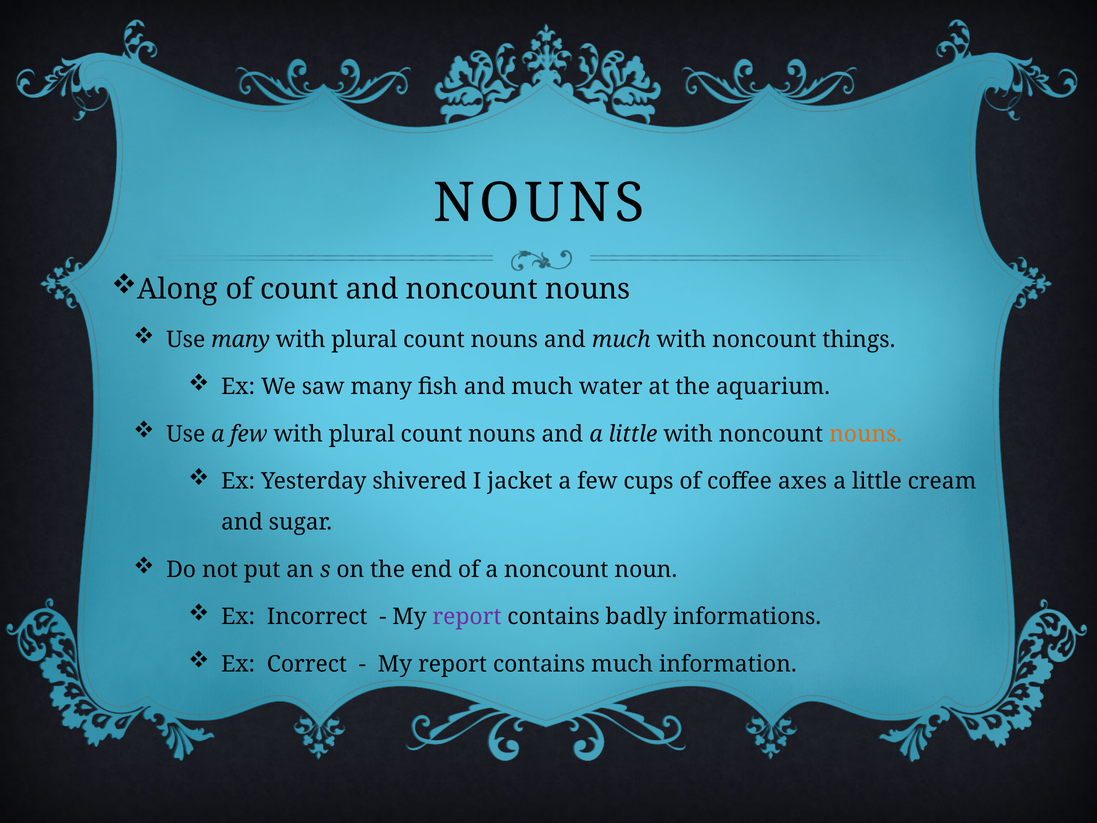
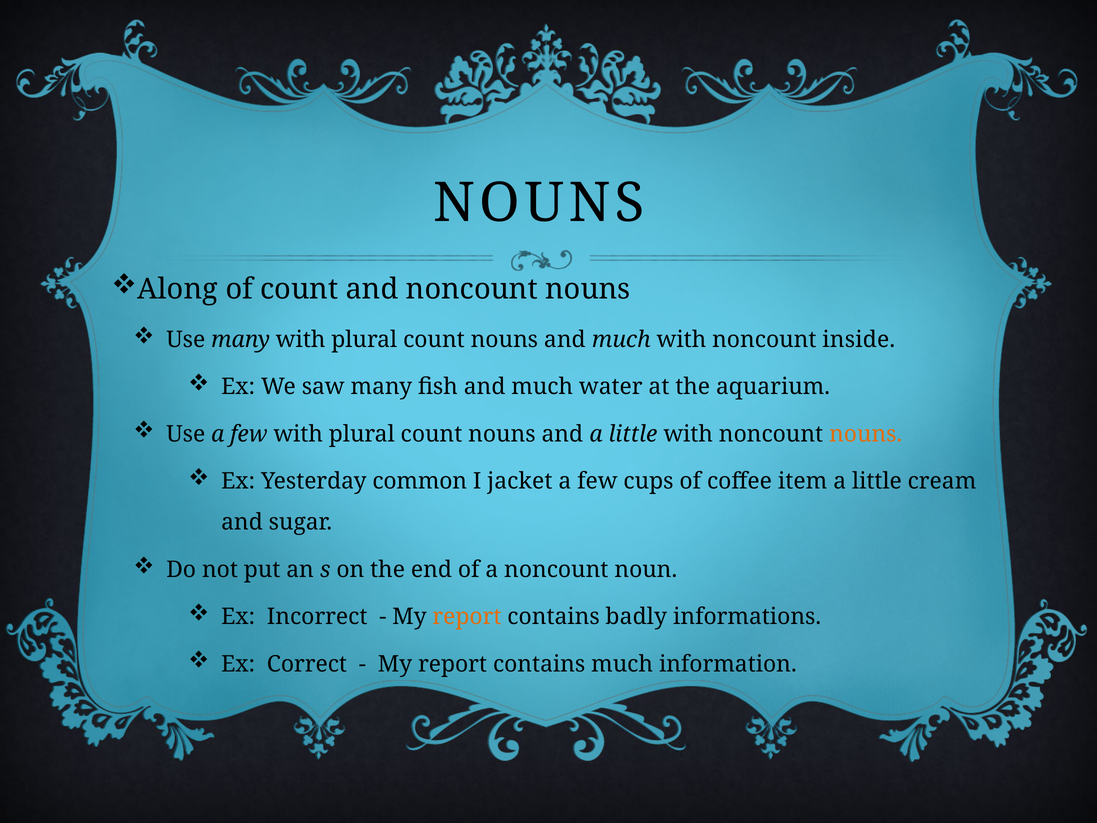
things: things -> inside
shivered: shivered -> common
axes: axes -> item
report at (467, 617) colour: purple -> orange
